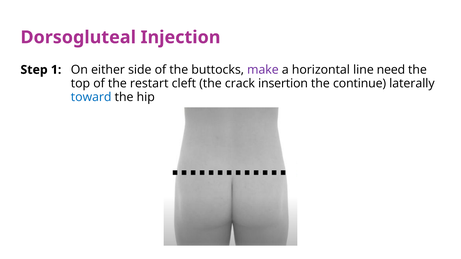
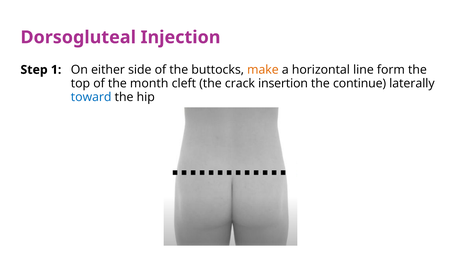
make colour: purple -> orange
need: need -> form
restart: restart -> month
